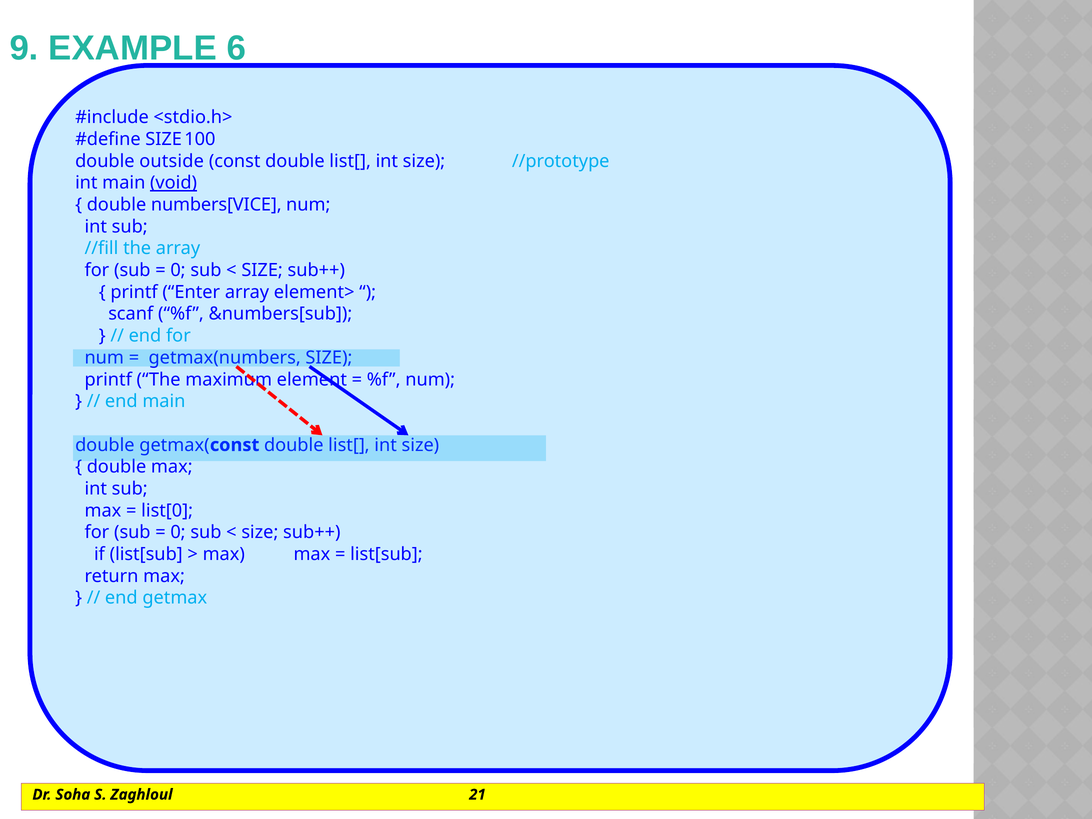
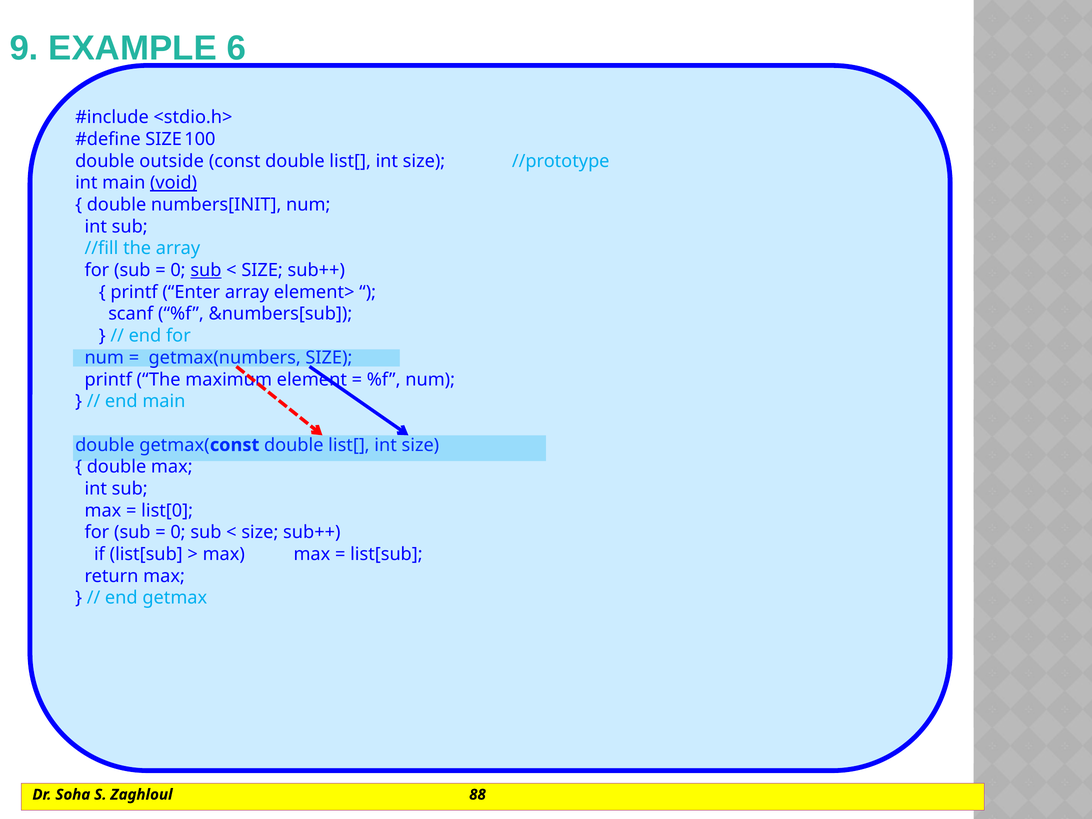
numbers[VICE: numbers[VICE -> numbers[INIT
sub at (206, 270) underline: none -> present
21: 21 -> 88
